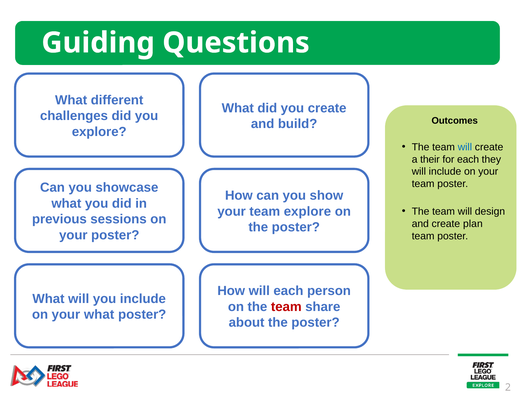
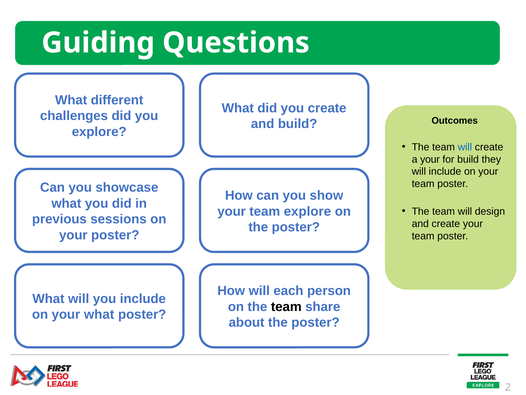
a their: their -> your
for each: each -> build
create plan: plan -> your
team at (286, 306) colour: red -> black
